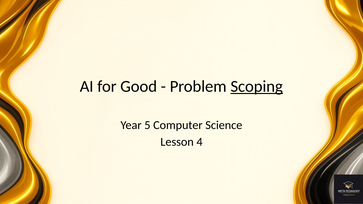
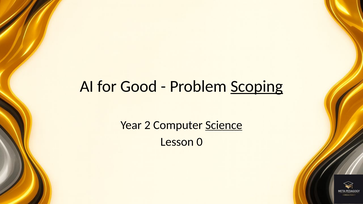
5: 5 -> 2
Science underline: none -> present
4: 4 -> 0
